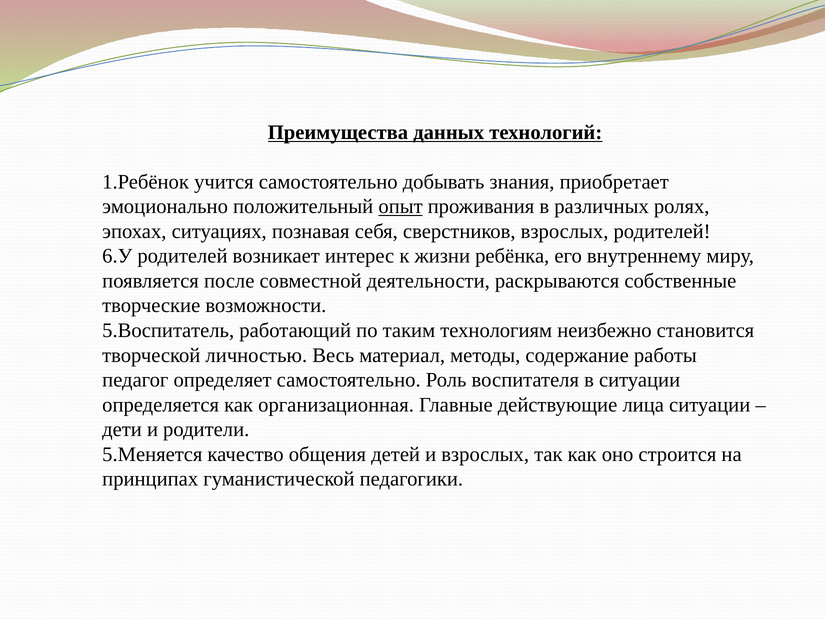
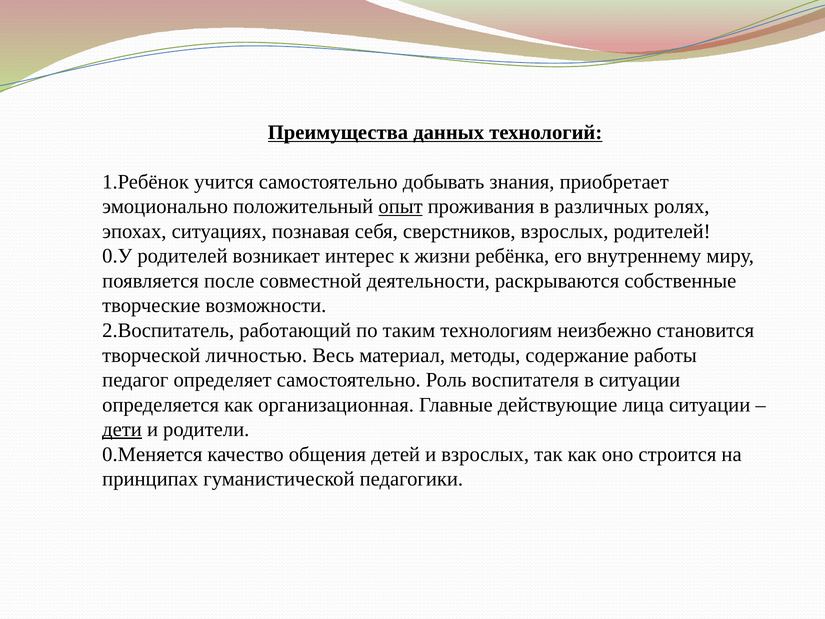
6.У: 6.У -> 0.У
5.Воспитатель: 5.Воспитатель -> 2.Воспитатель
дети underline: none -> present
5.Меняется: 5.Меняется -> 0.Меняется
